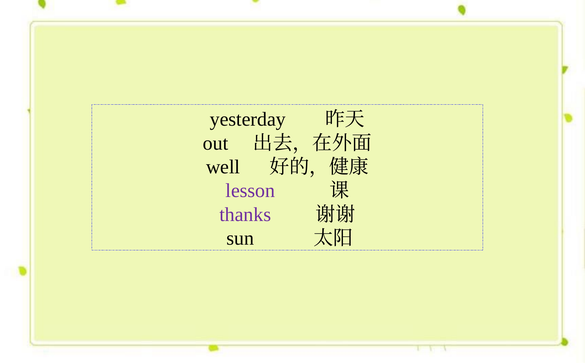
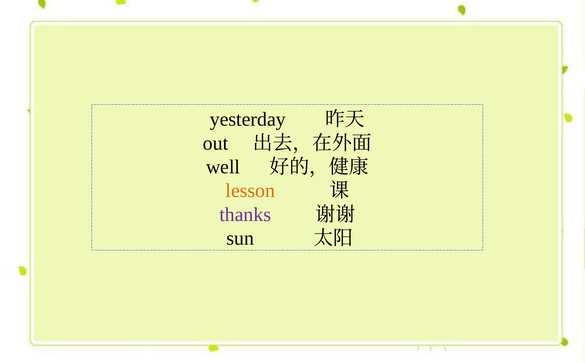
lesson colour: purple -> orange
